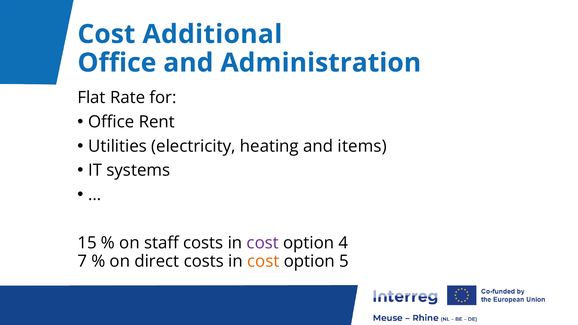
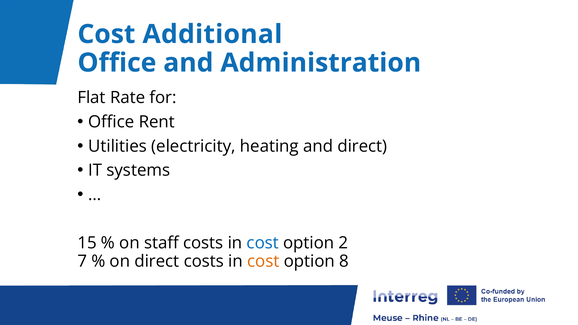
and items: items -> direct
cost at (263, 243) colour: purple -> blue
4: 4 -> 2
5: 5 -> 8
